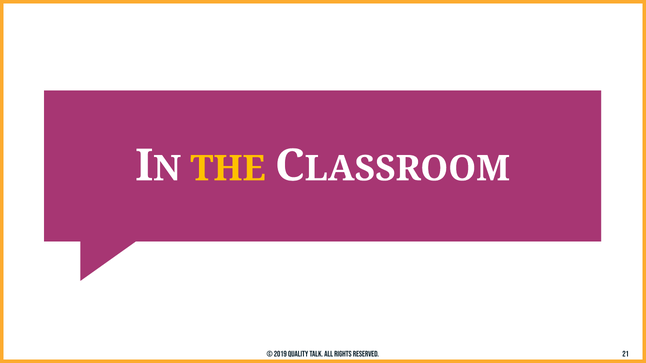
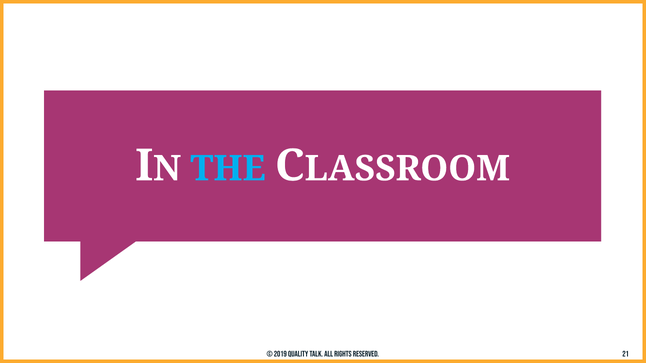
THE colour: yellow -> light blue
